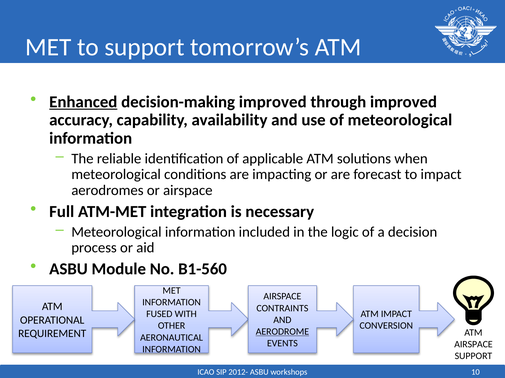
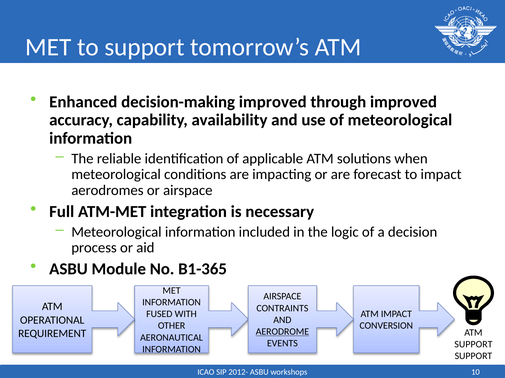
Enhanced underline: present -> none
B1-560: B1-560 -> B1-365
AIRSPACE at (473, 345): AIRSPACE -> SUPPORT
